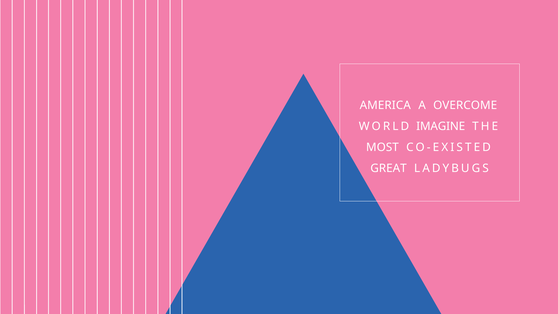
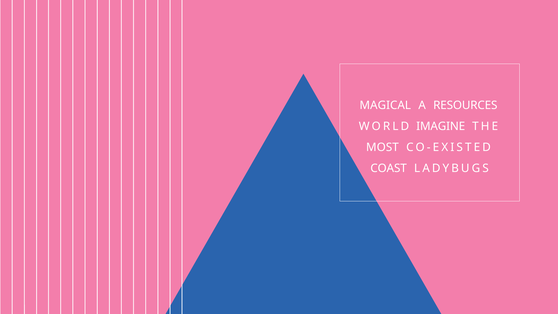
AMERICA: AMERICA -> MAGICAL
OVERCOME: OVERCOME -> RESOURCES
GREAT: GREAT -> COAST
